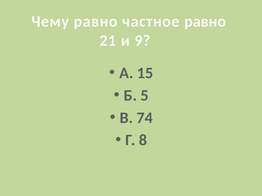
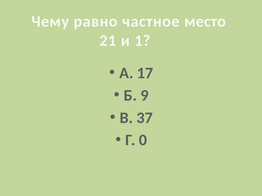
частное равно: равно -> место
9: 9 -> 1
15: 15 -> 17
5: 5 -> 9
74: 74 -> 37
8: 8 -> 0
